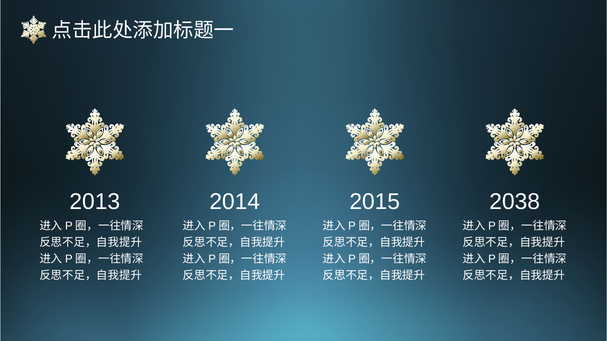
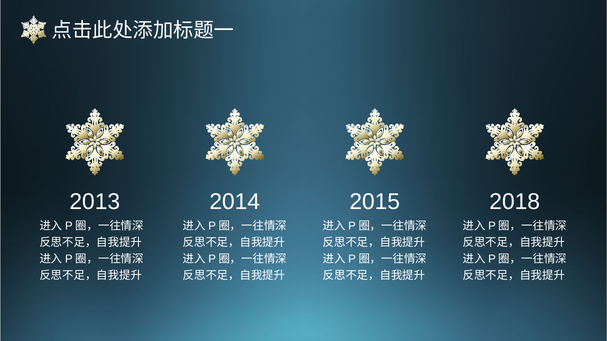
2038: 2038 -> 2018
